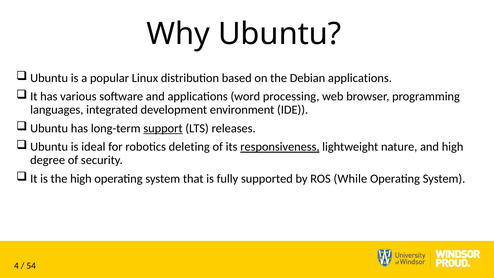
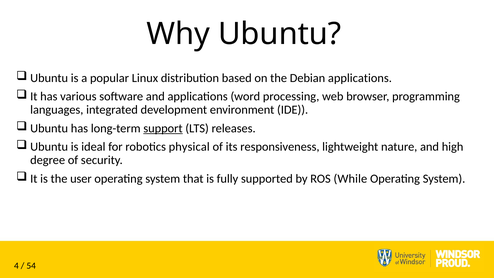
deleting: deleting -> physical
responsiveness underline: present -> none
the high: high -> user
